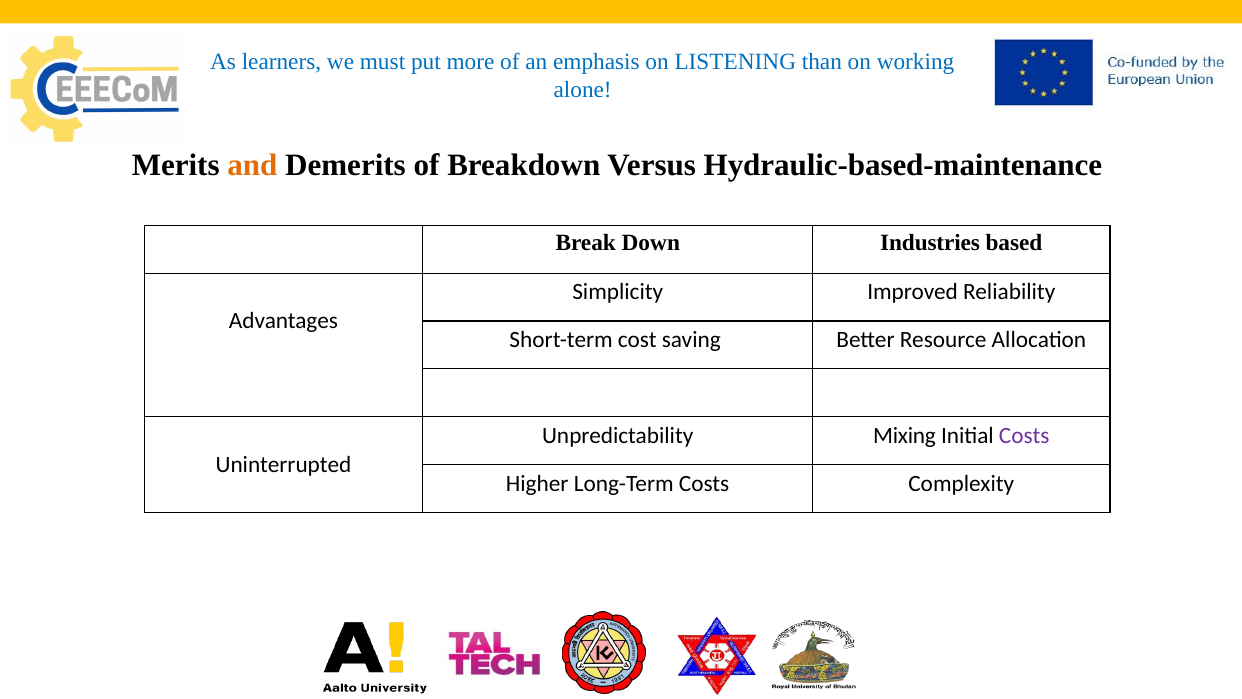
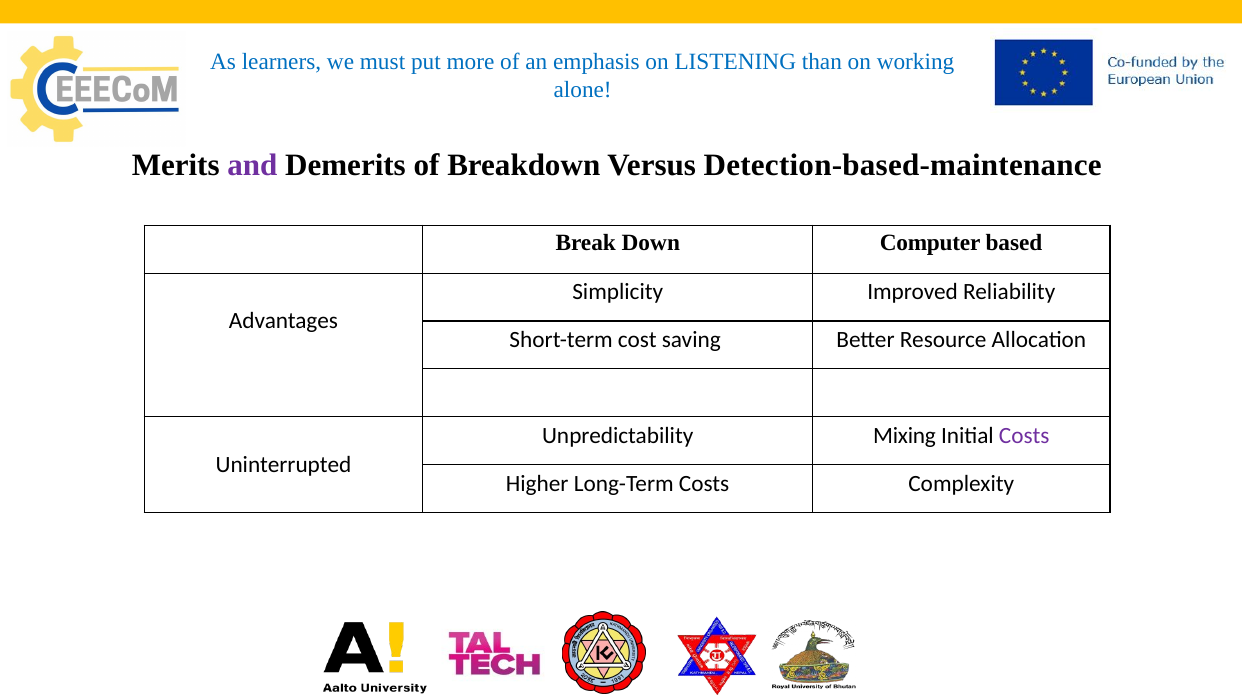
and colour: orange -> purple
Hydraulic-based-maintenance: Hydraulic-based-maintenance -> Detection-based-maintenance
Industries: Industries -> Computer
